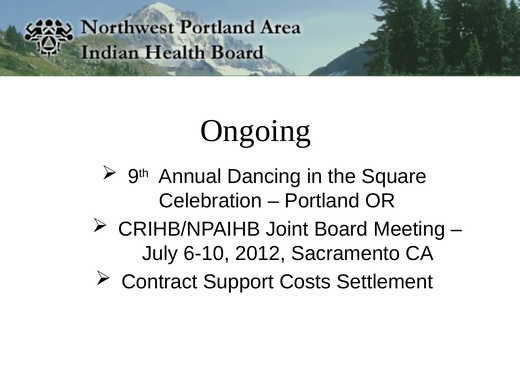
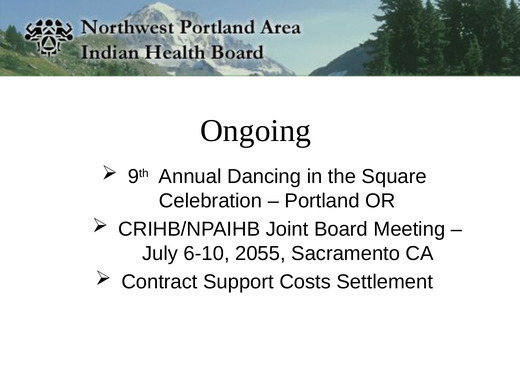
2012: 2012 -> 2055
